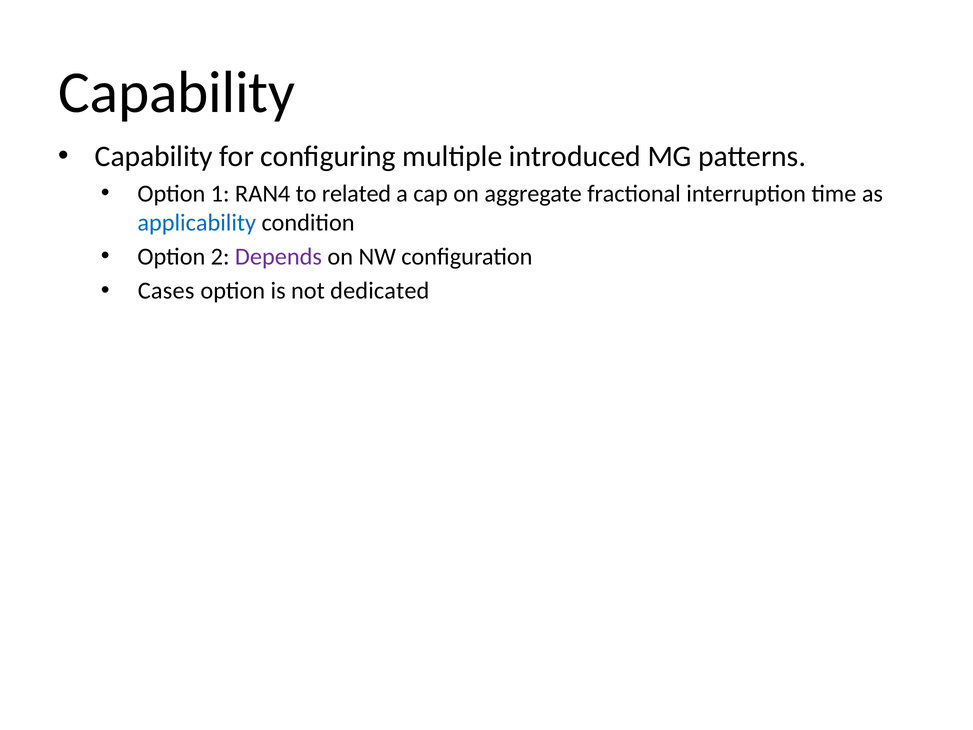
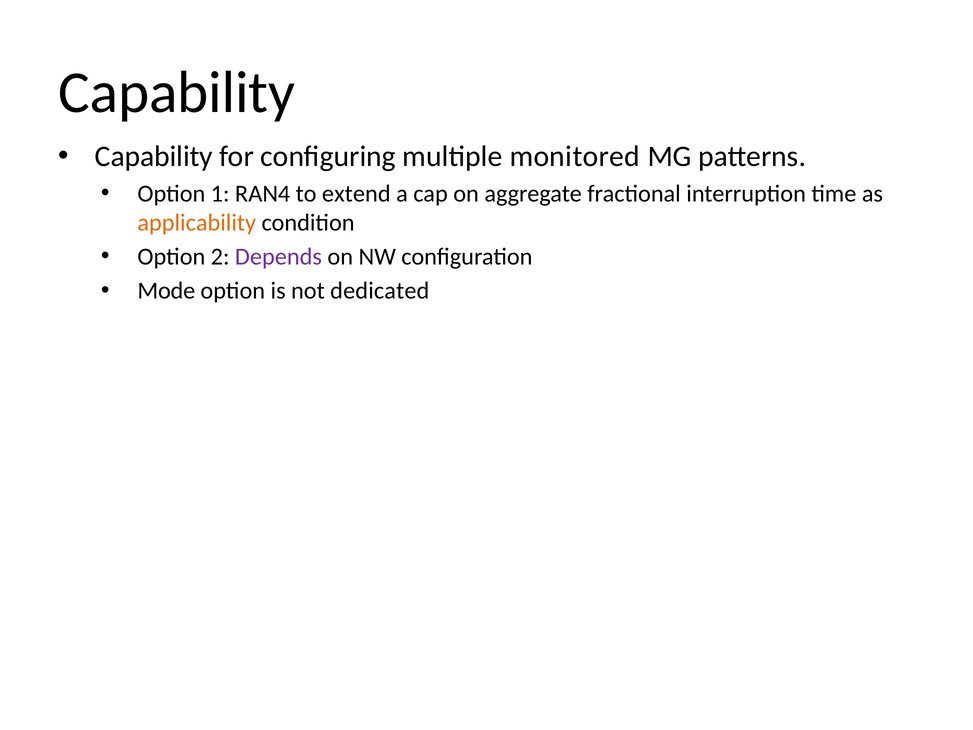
introduced: introduced -> monitored
related: related -> extend
applicability colour: blue -> orange
Cases: Cases -> Mode
